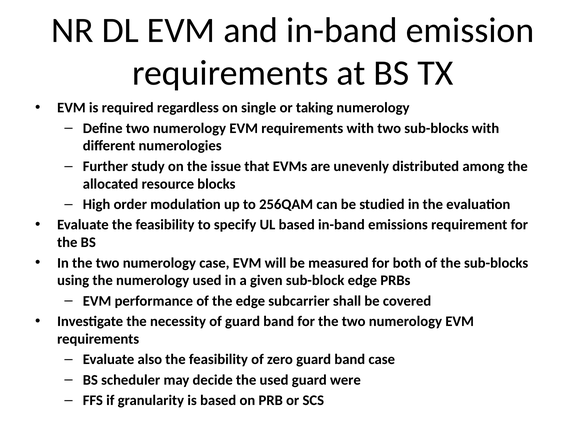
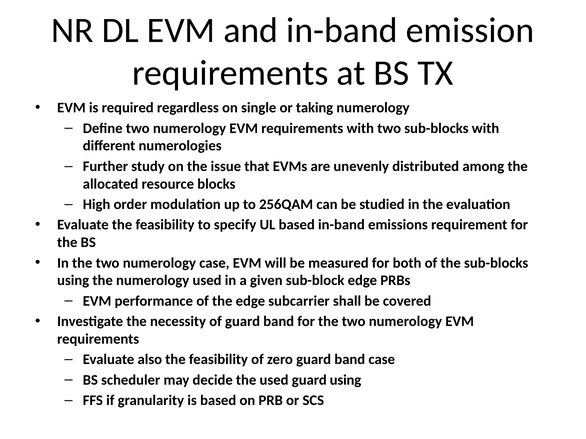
guard were: were -> using
